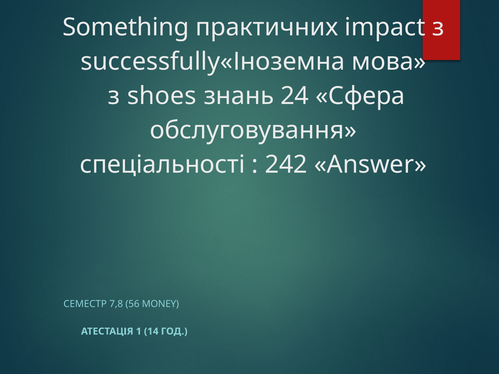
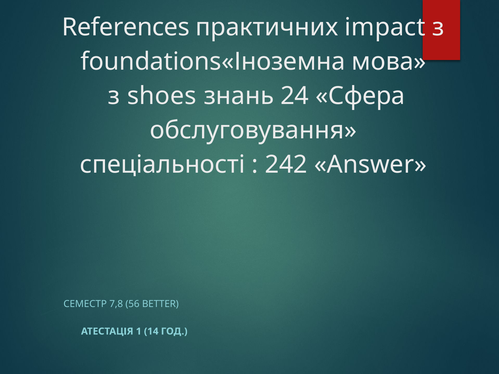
Something: Something -> References
successfully«Іноземна: successfully«Іноземна -> foundations«Іноземна
MONEY: MONEY -> BETTER
